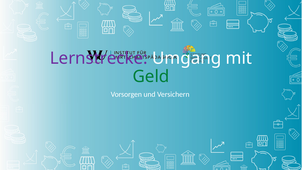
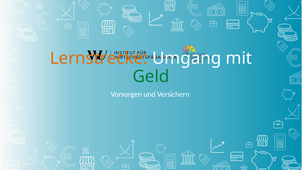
Lernstrecke colour: purple -> orange
